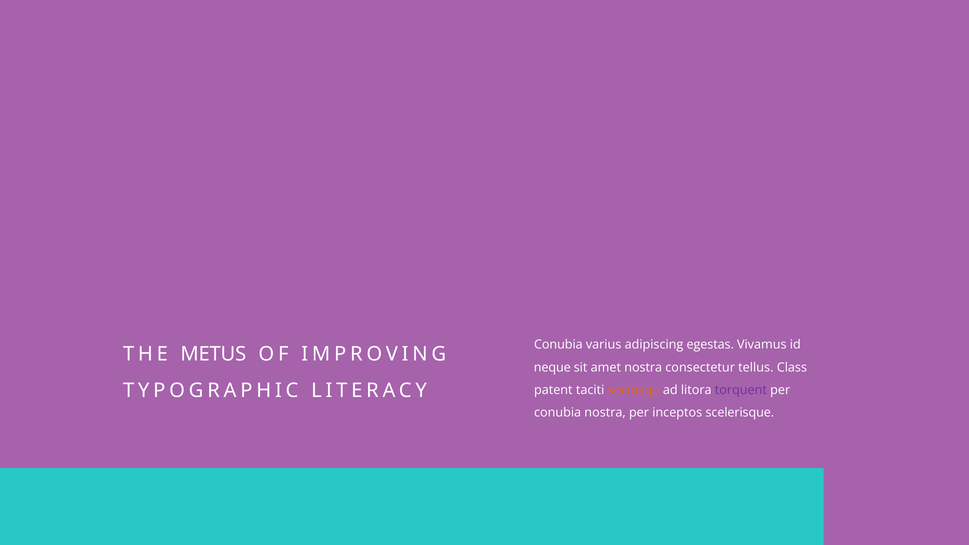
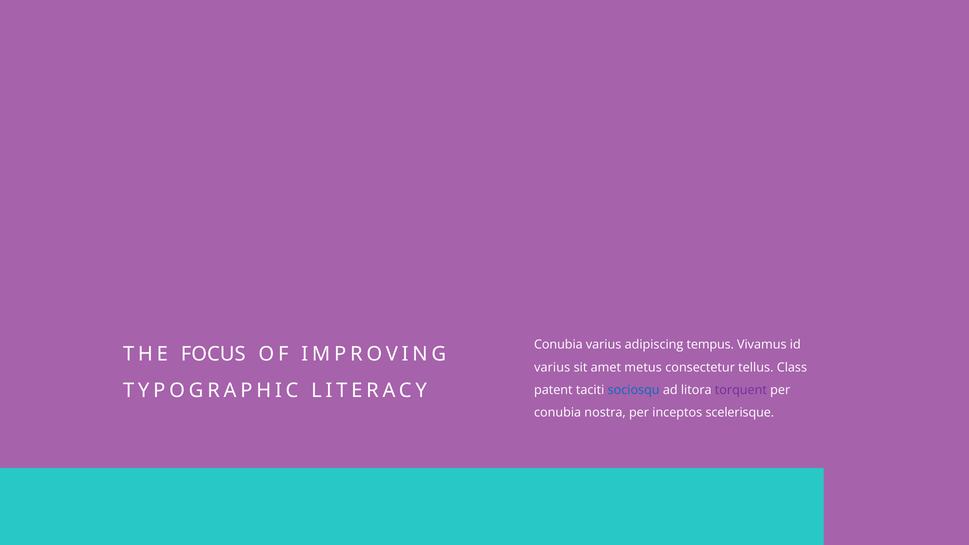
egestas: egestas -> tempus
METUS: METUS -> FOCUS
neque at (552, 367): neque -> varius
amet nostra: nostra -> metus
sociosqu colour: orange -> blue
